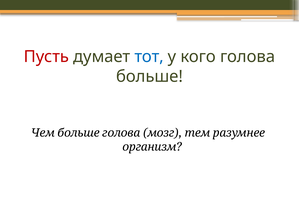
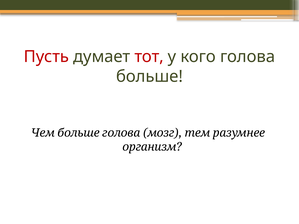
тот colour: blue -> red
